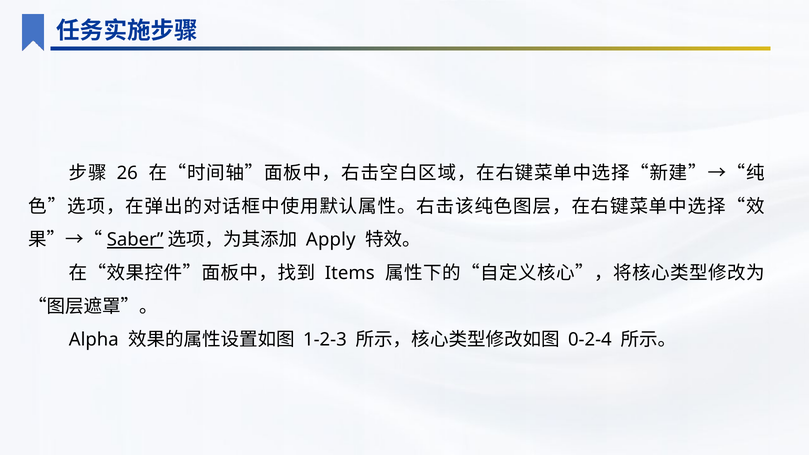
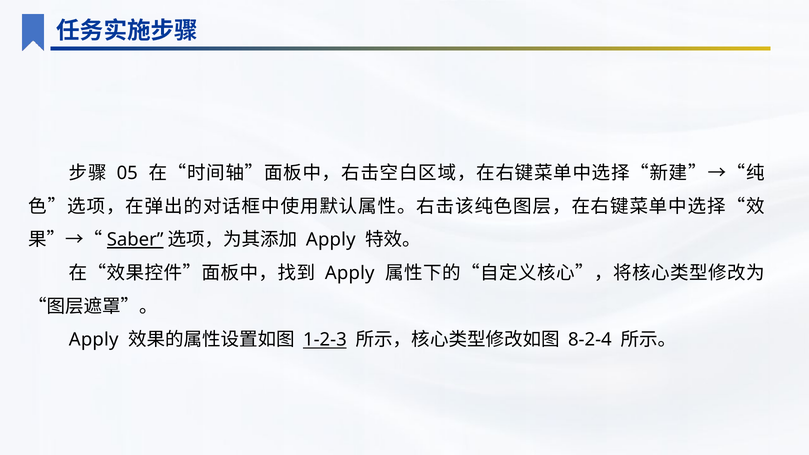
26: 26 -> 05
Items at (350, 273): Items -> Apply
Alpha at (94, 340): Alpha -> Apply
1-2-3 underline: none -> present
0-2-4: 0-2-4 -> 8-2-4
